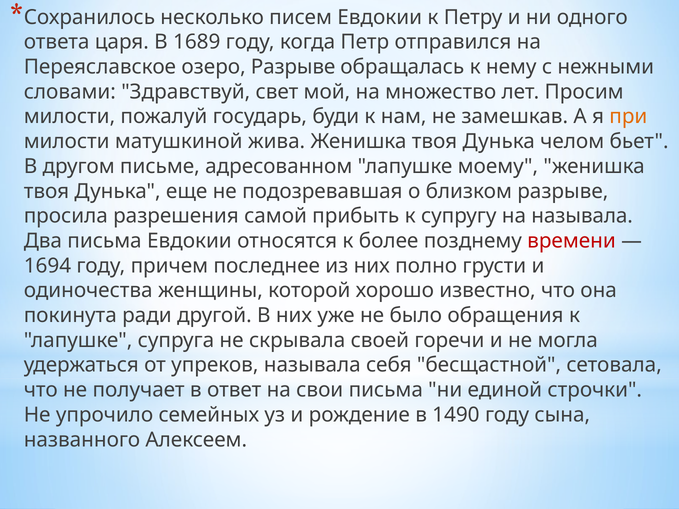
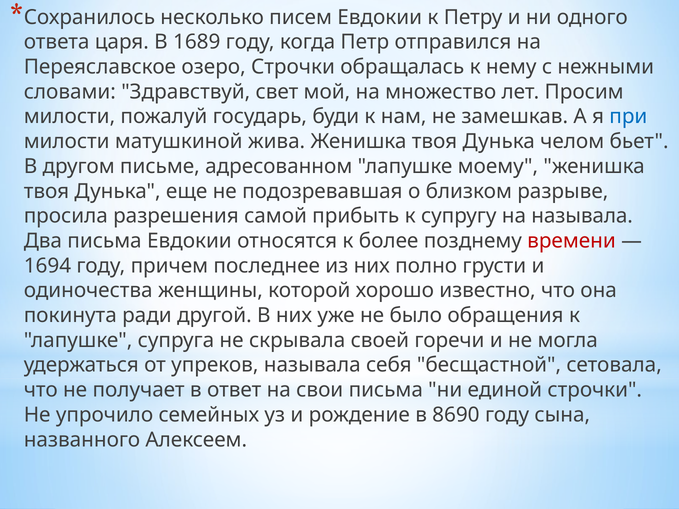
озеро Разрыве: Разрыве -> Строчки
при colour: orange -> blue
1490: 1490 -> 8690
